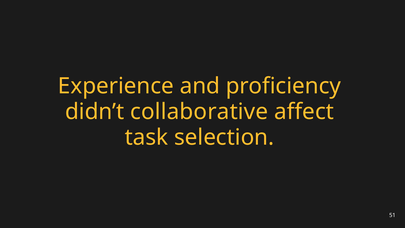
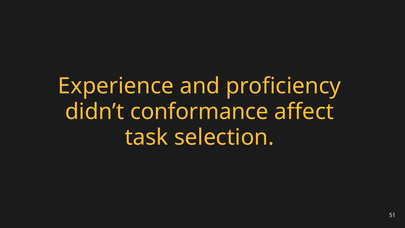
collaborative: collaborative -> conformance
